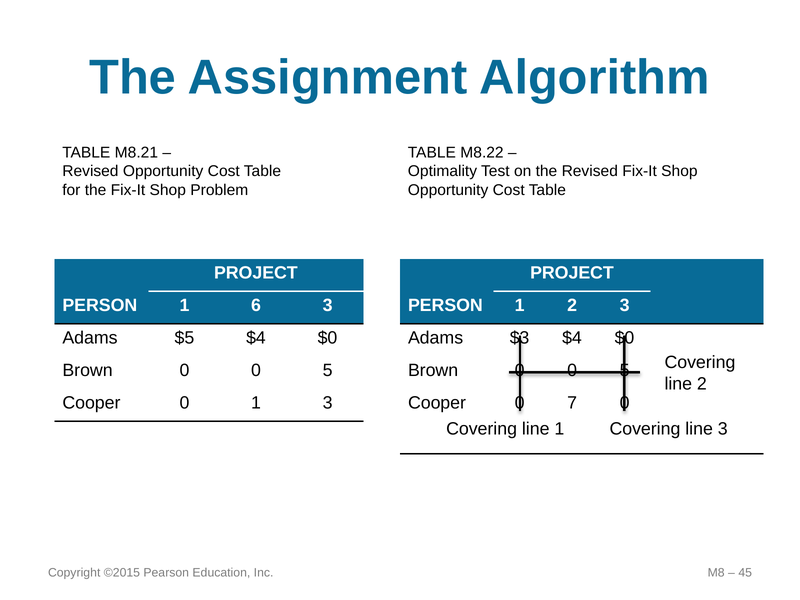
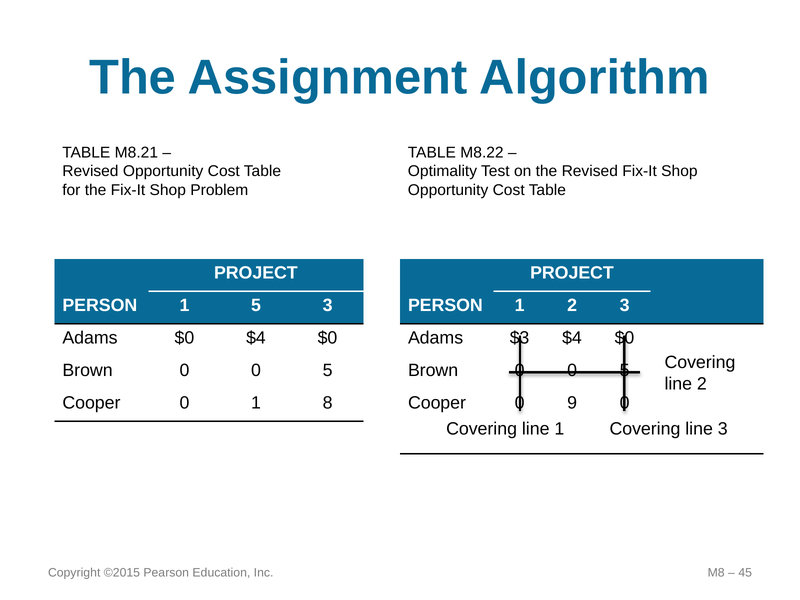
1 6: 6 -> 5
Adams $5: $5 -> $0
1 3: 3 -> 8
7: 7 -> 9
